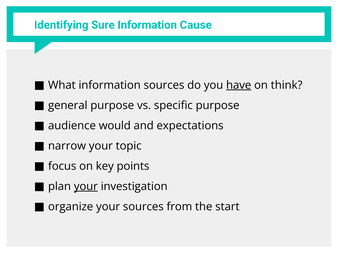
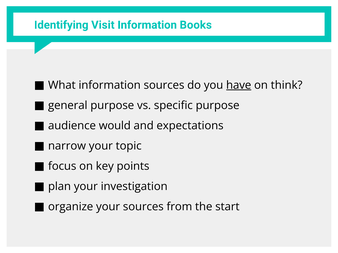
Sure: Sure -> Visit
Cause: Cause -> Books
your at (86, 187) underline: present -> none
